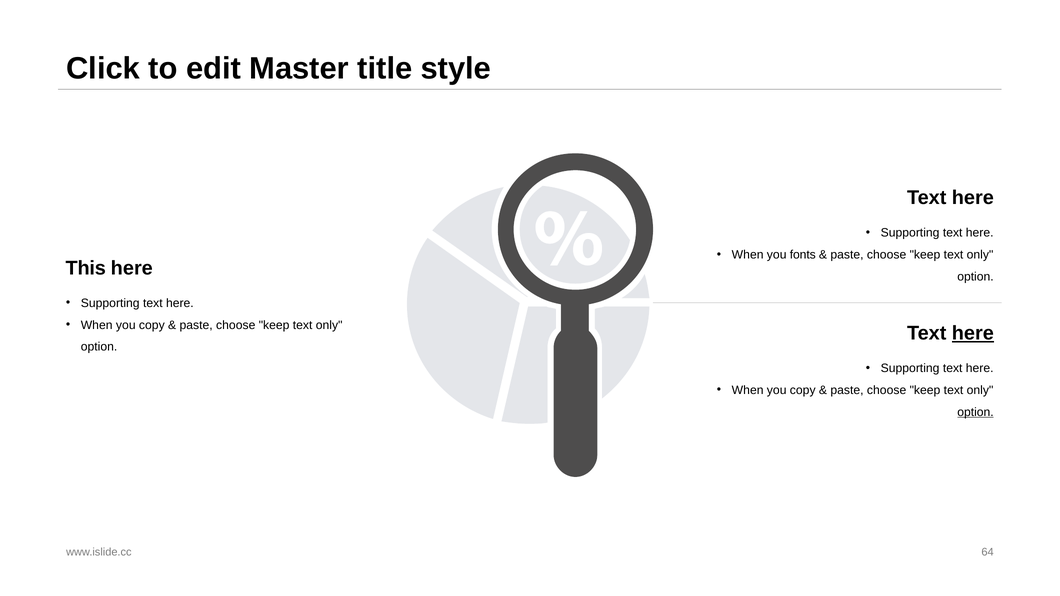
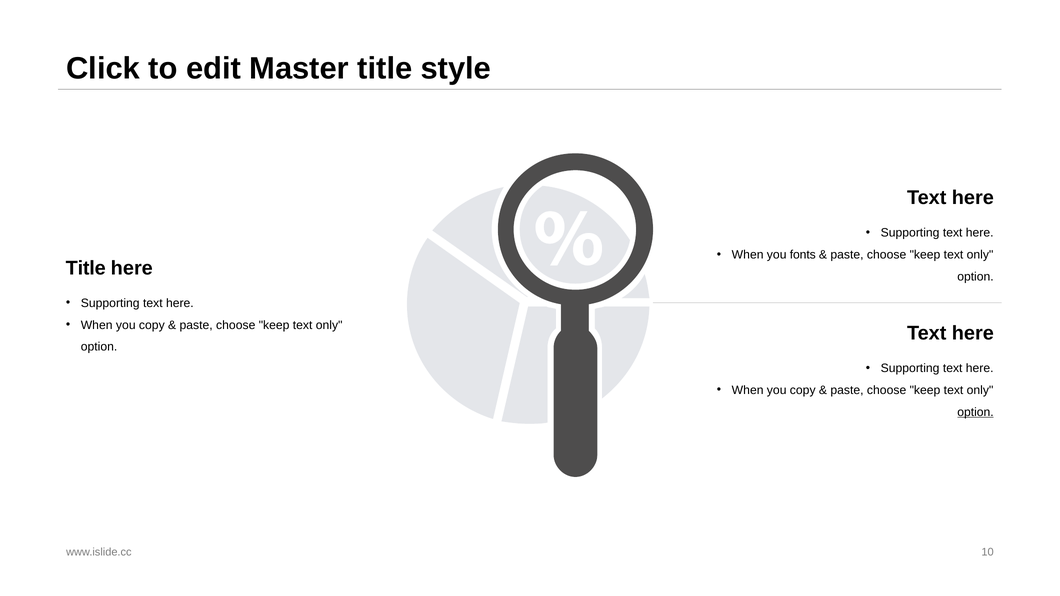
This at (86, 268): This -> Title
here at (973, 333) underline: present -> none
64: 64 -> 10
